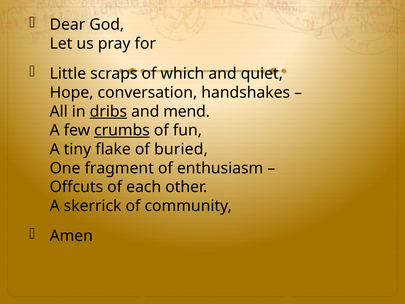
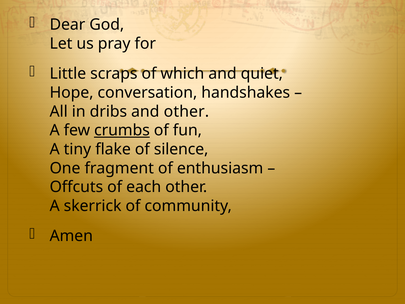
dribs underline: present -> none
and mend: mend -> other
buried: buried -> silence
